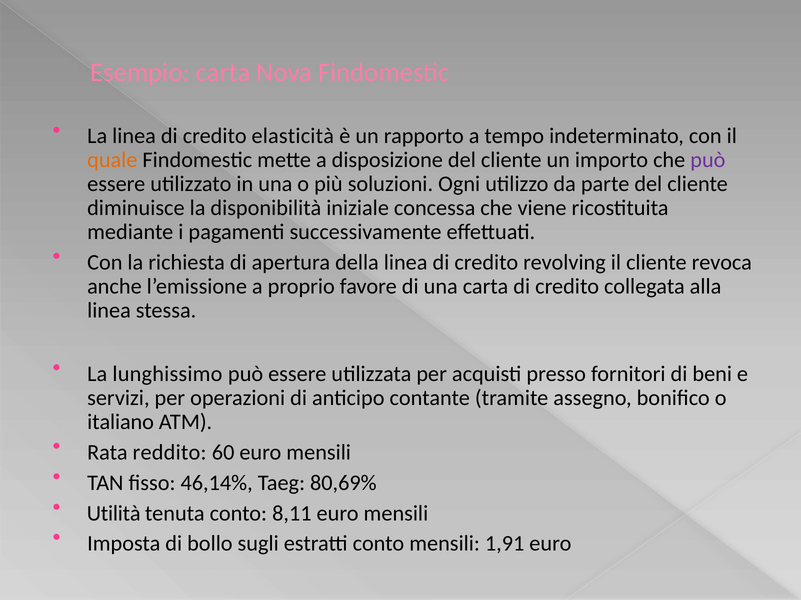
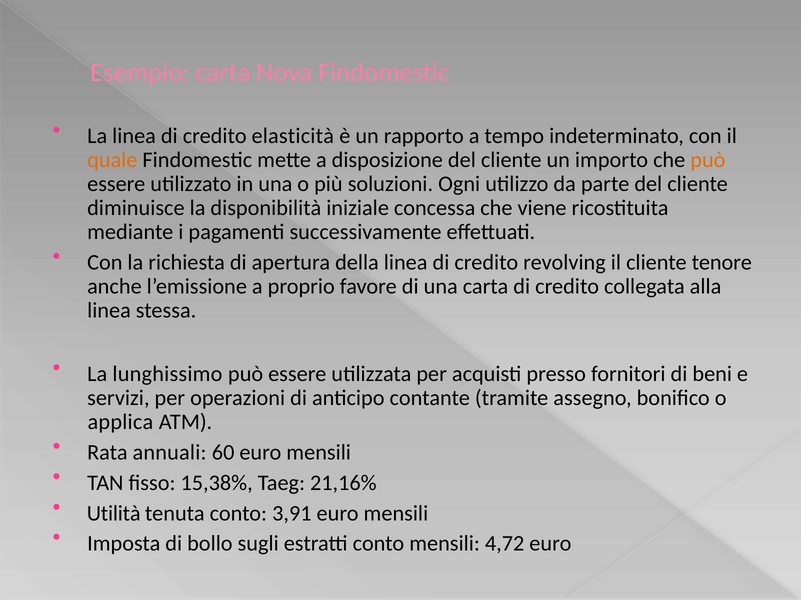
può at (708, 160) colour: purple -> orange
revoca: revoca -> tenore
italiano: italiano -> applica
reddito: reddito -> annuali
46,14%: 46,14% -> 15,38%
80,69%: 80,69% -> 21,16%
8,11: 8,11 -> 3,91
1,91: 1,91 -> 4,72
